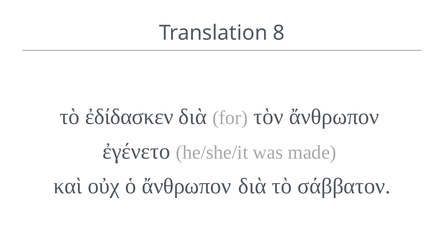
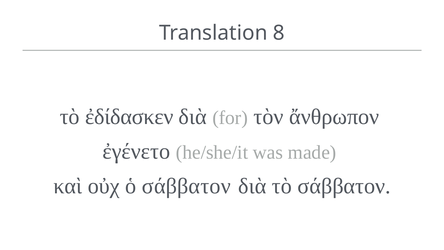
ὁ ἄνθρωπον: ἄνθρωπον -> σάββατον
